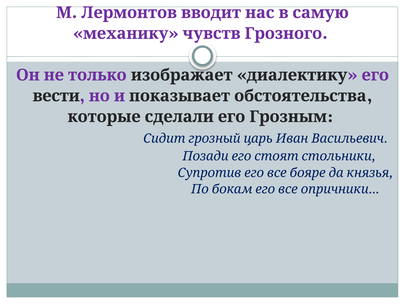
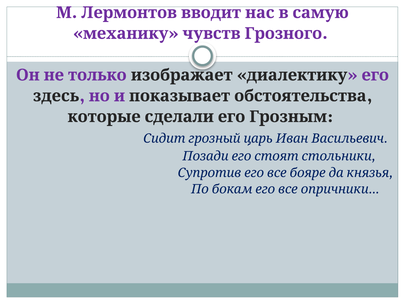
вести: вести -> здесь
